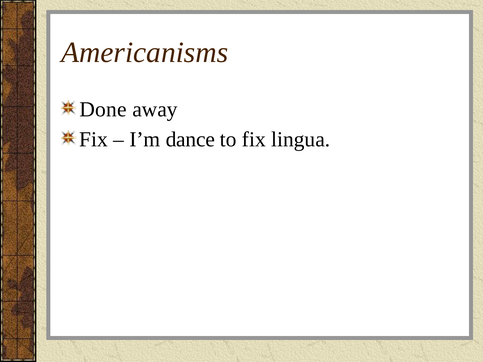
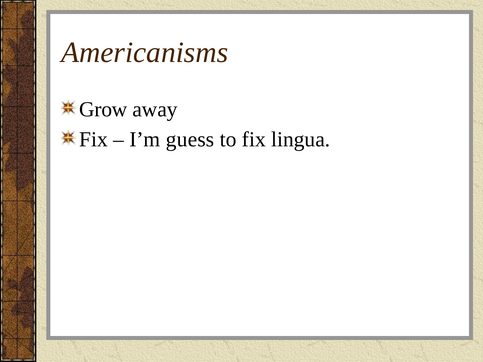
Done: Done -> Grow
dance: dance -> guess
